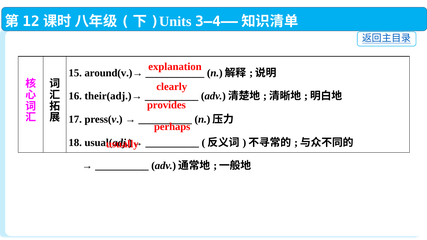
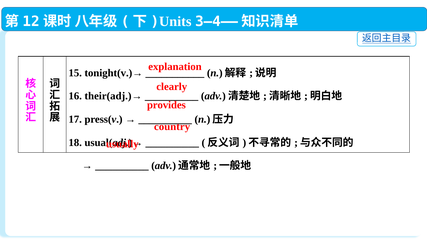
around(v.)→: around(v.)→ -> tonight(v.)→
perhaps: perhaps -> country
